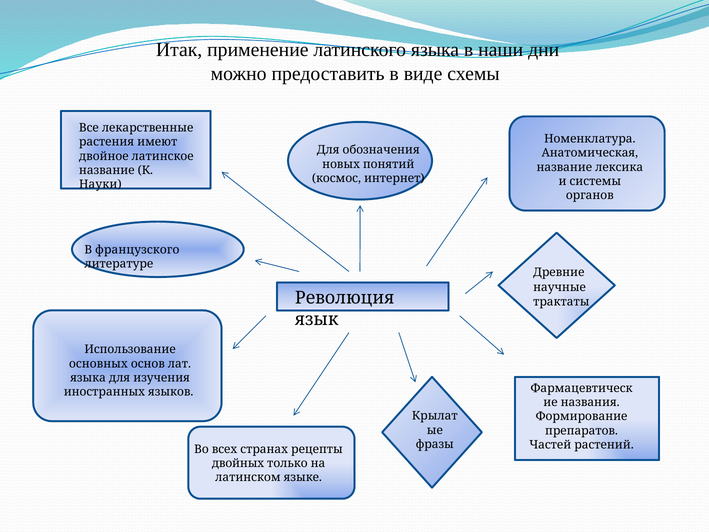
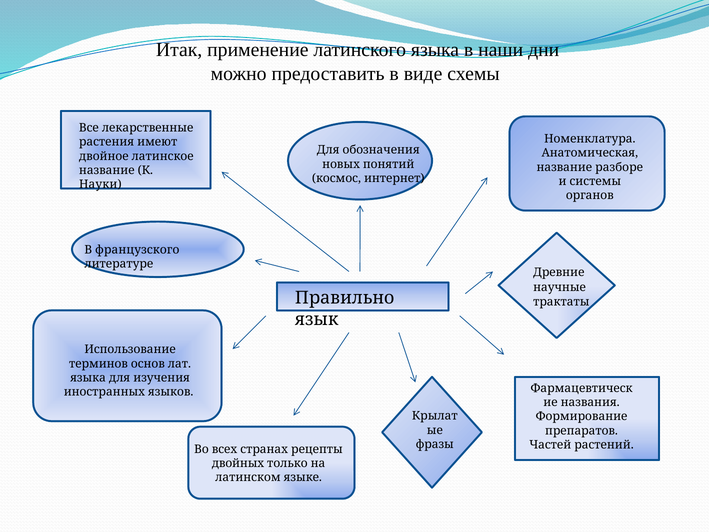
лексика: лексика -> разборе
Революция: Революция -> Правильно
основных: основных -> терминов
